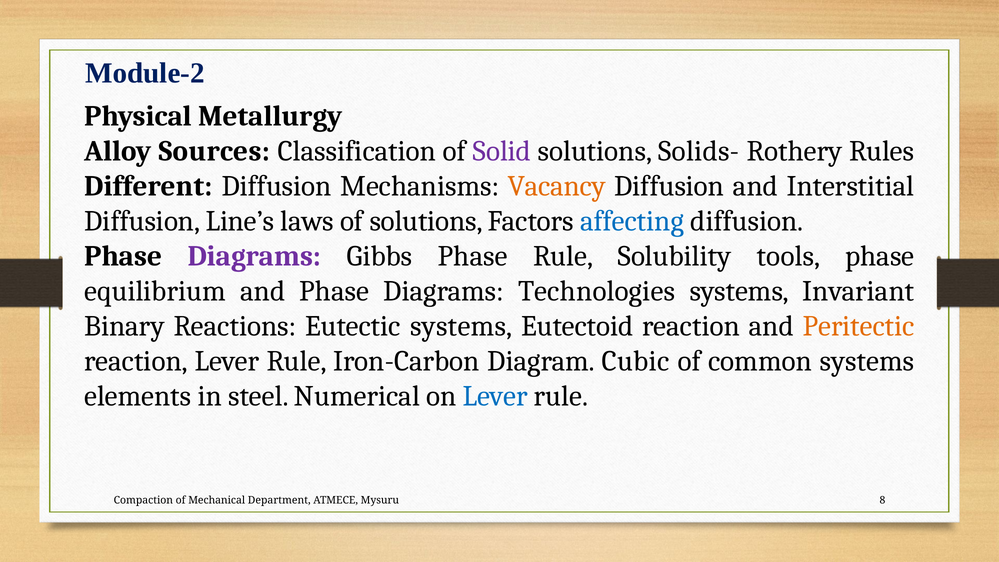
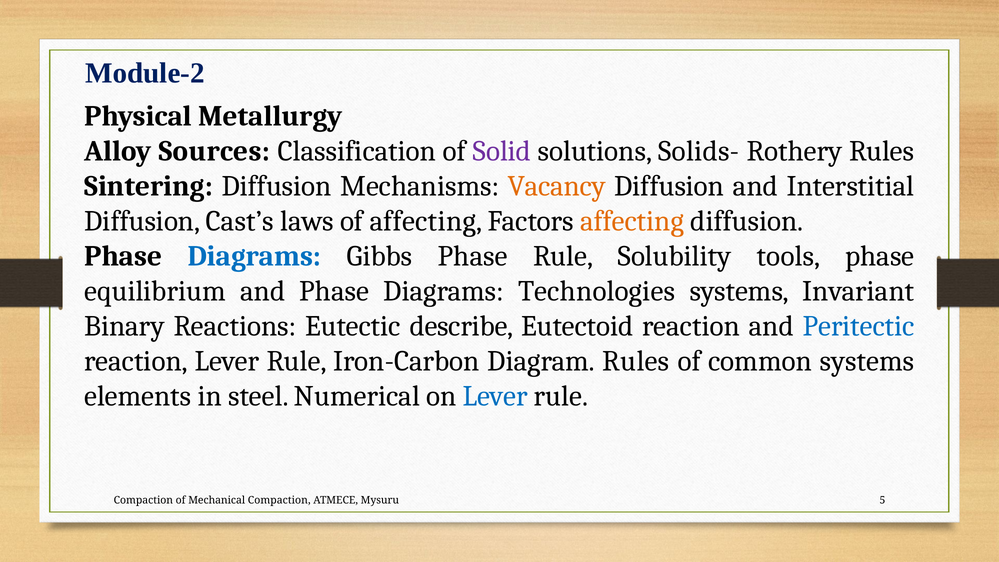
Different: Different -> Sintering
Line’s: Line’s -> Cast’s
of solutions: solutions -> affecting
affecting at (632, 221) colour: blue -> orange
Diagrams at (254, 256) colour: purple -> blue
Eutectic systems: systems -> describe
Peritectic colour: orange -> blue
Diagram Cubic: Cubic -> Rules
Mechanical Department: Department -> Compaction
8: 8 -> 5
